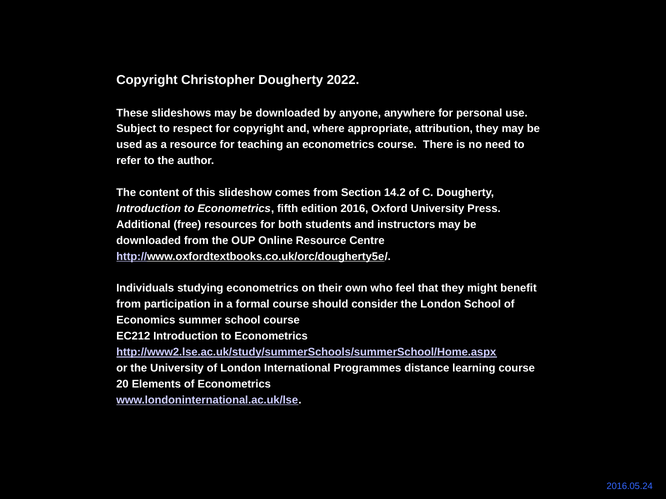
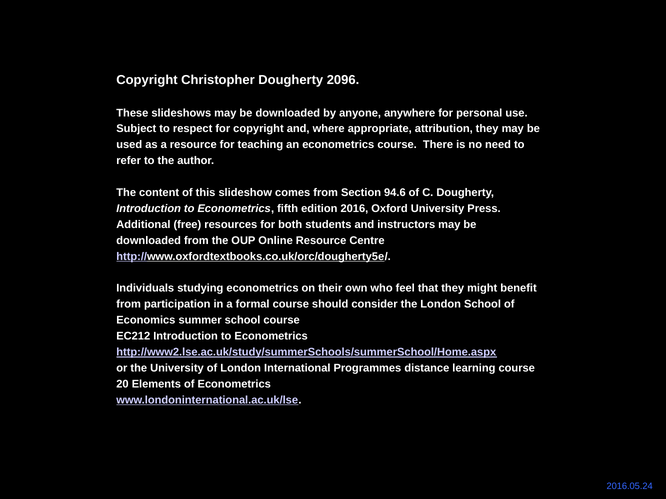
2022: 2022 -> 2096
14.2: 14.2 -> 94.6
